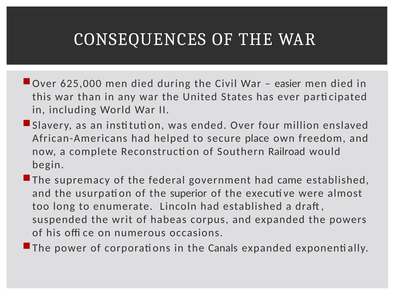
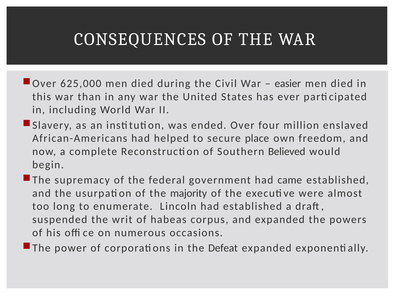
Railroad: Railroad -> Believed
superior: superior -> majority
Canals: Canals -> Defeat
